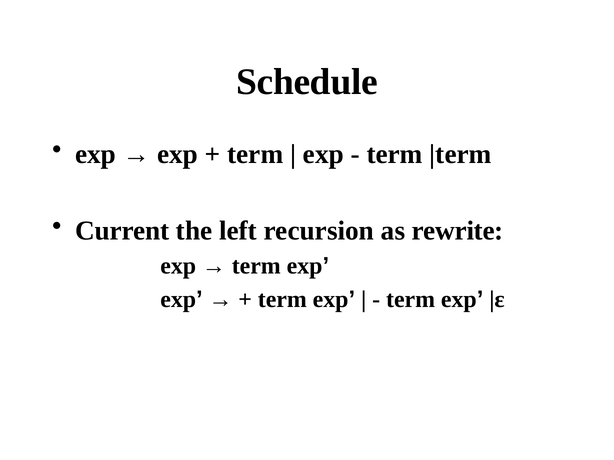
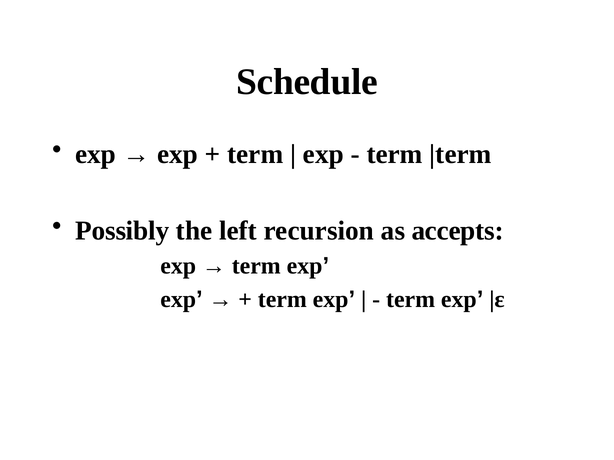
Current: Current -> Possibly
rewrite: rewrite -> accepts
